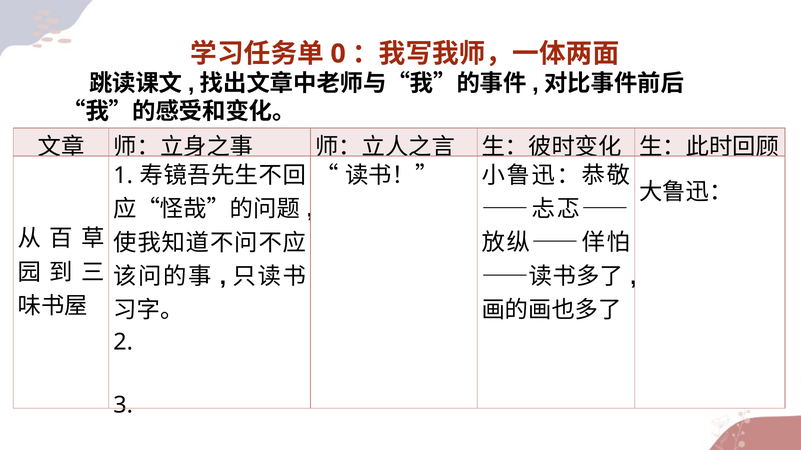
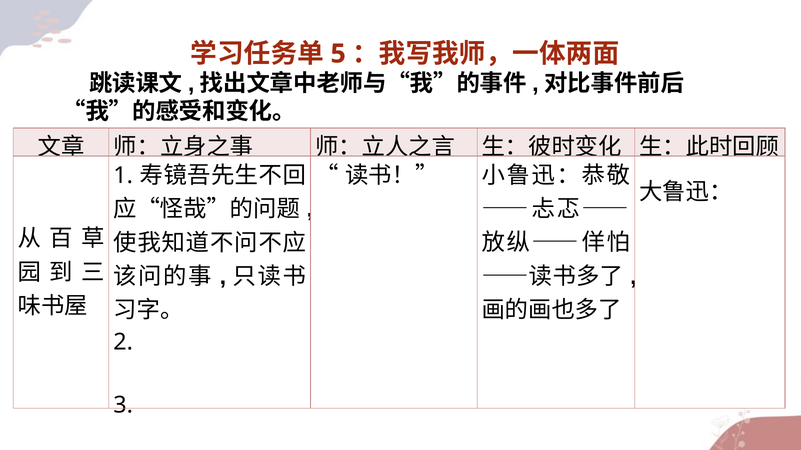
0: 0 -> 5
